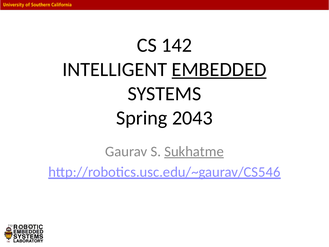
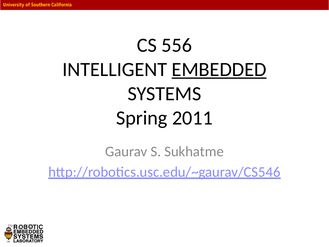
142: 142 -> 556
2043: 2043 -> 2011
Sukhatme underline: present -> none
